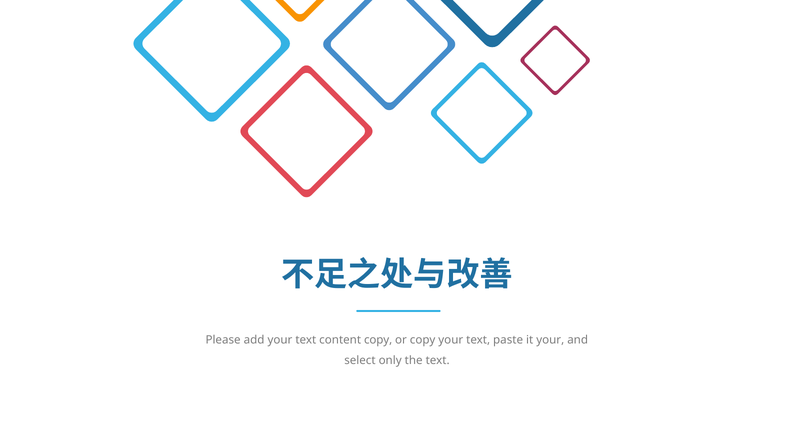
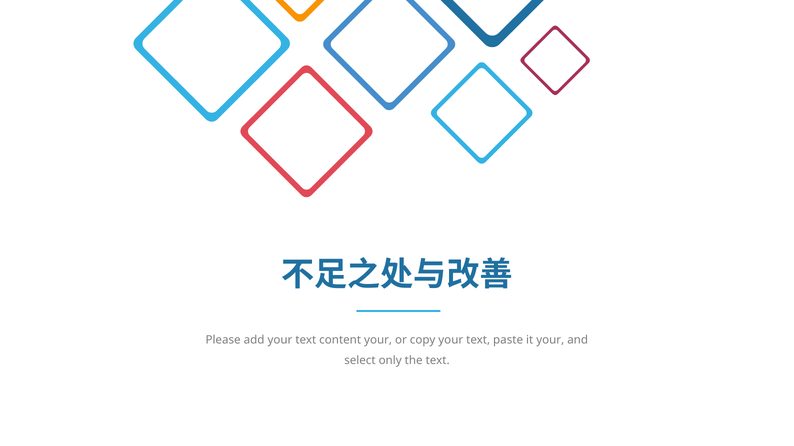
content copy: copy -> your
